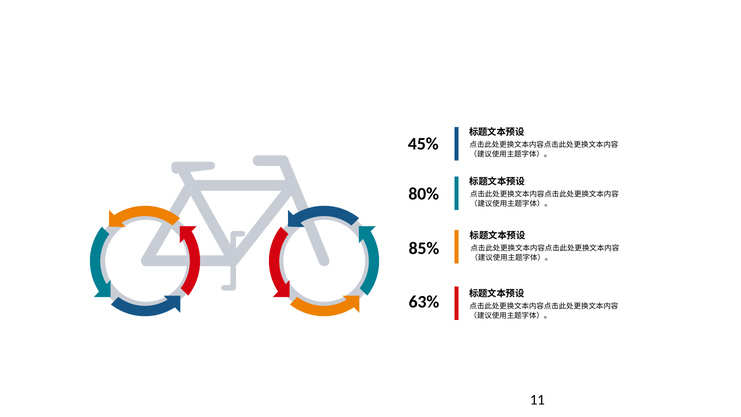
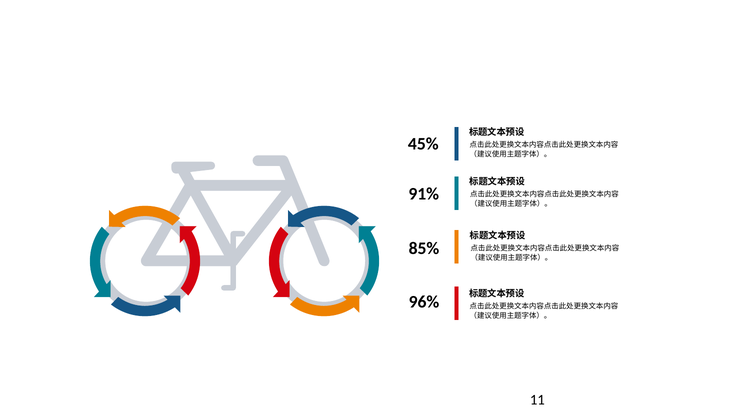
80%: 80% -> 91%
63%: 63% -> 96%
